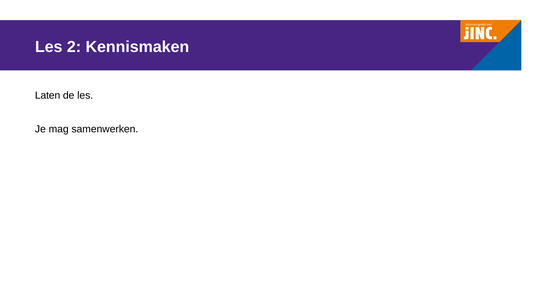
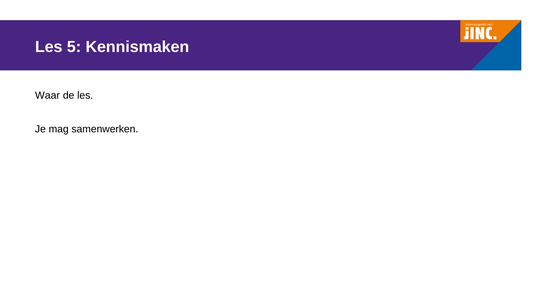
2: 2 -> 5
Laten: Laten -> Waar
